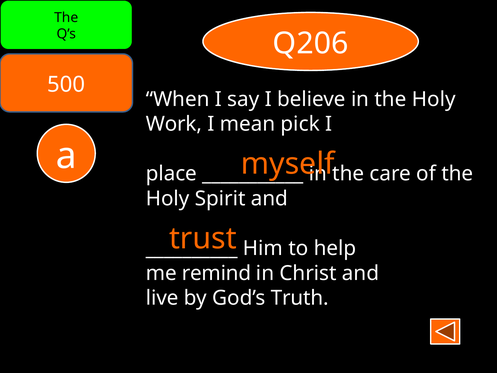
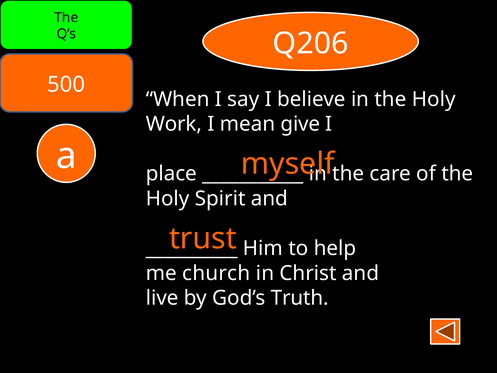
pick: pick -> give
remind: remind -> church
